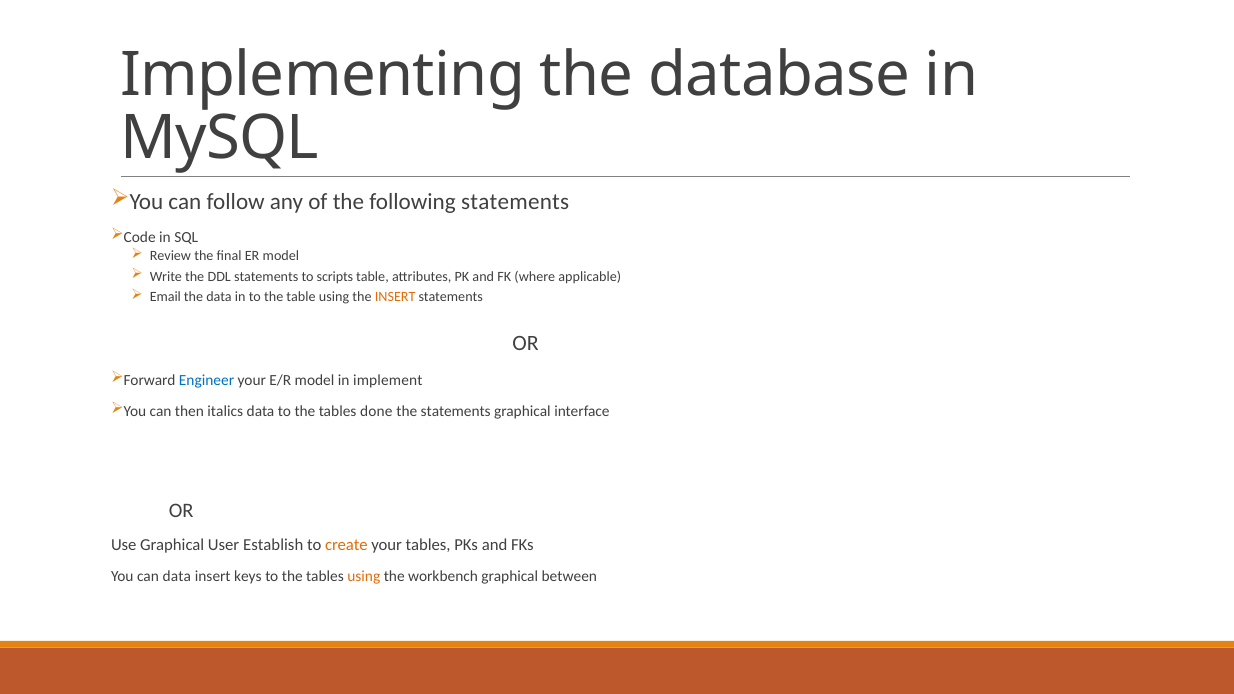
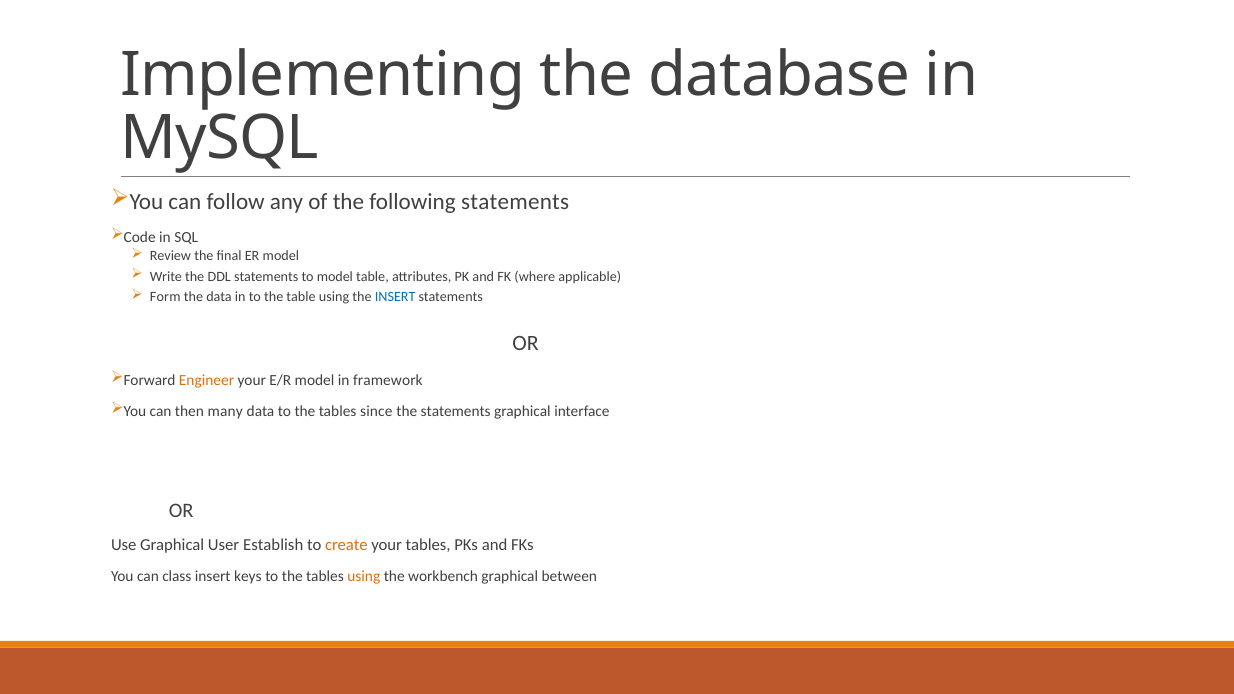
to scripts: scripts -> model
Email: Email -> Form
INSERT at (395, 297) colour: orange -> blue
Engineer colour: blue -> orange
implement: implement -> framework
italics: italics -> many
done: done -> since
can data: data -> class
